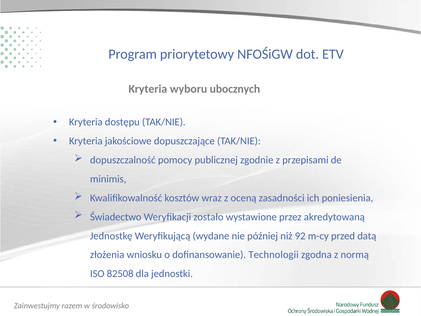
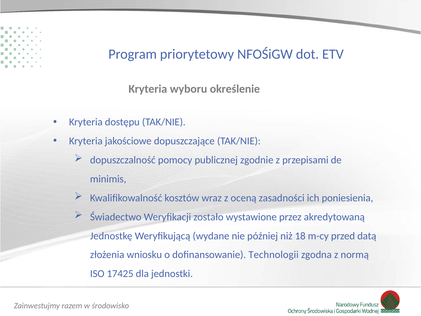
ubocznych: ubocznych -> określenie
92: 92 -> 18
82508: 82508 -> 17425
